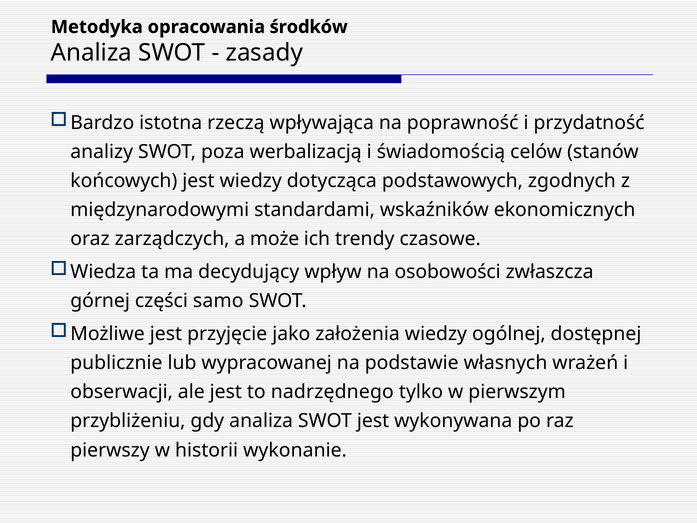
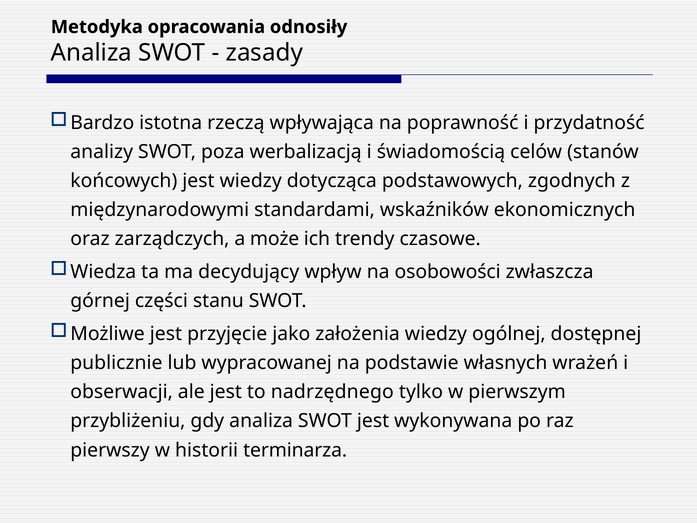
środków: środków -> odnosiły
samo: samo -> stanu
wykonanie: wykonanie -> terminarza
